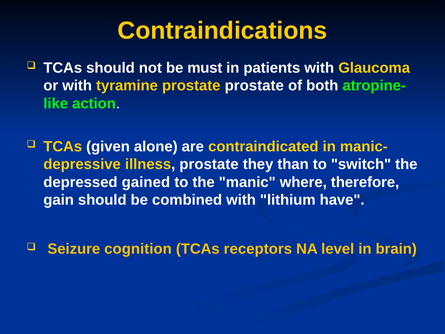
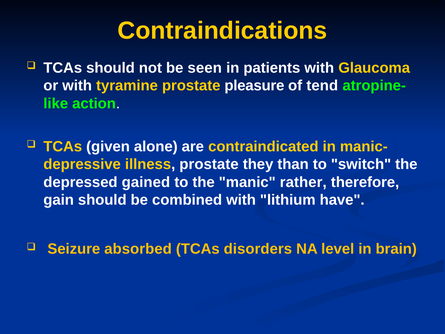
must: must -> seen
prostate prostate: prostate -> pleasure
both: both -> tend
where: where -> rather
cognition: cognition -> absorbed
receptors: receptors -> disorders
